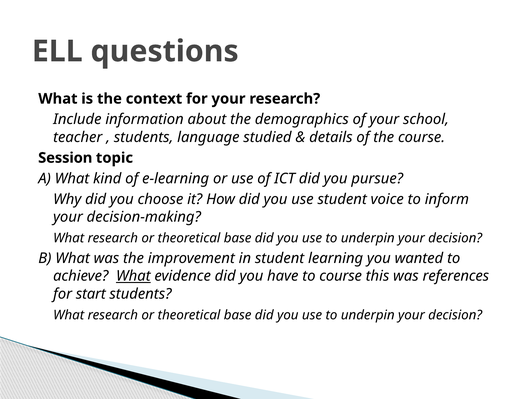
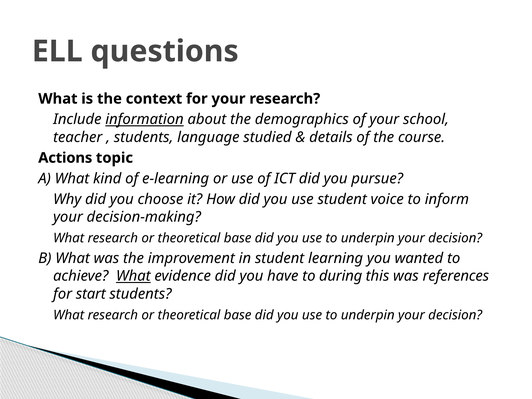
information underline: none -> present
Session: Session -> Actions
to course: course -> during
